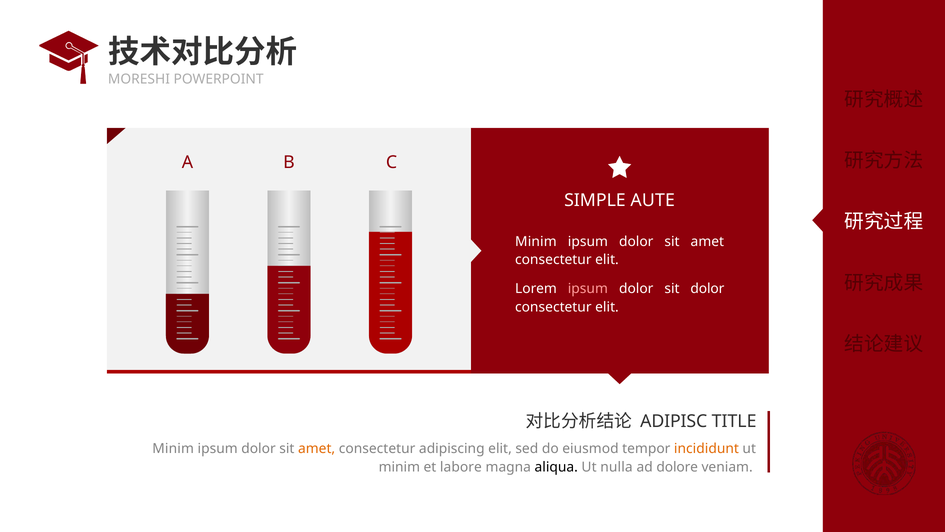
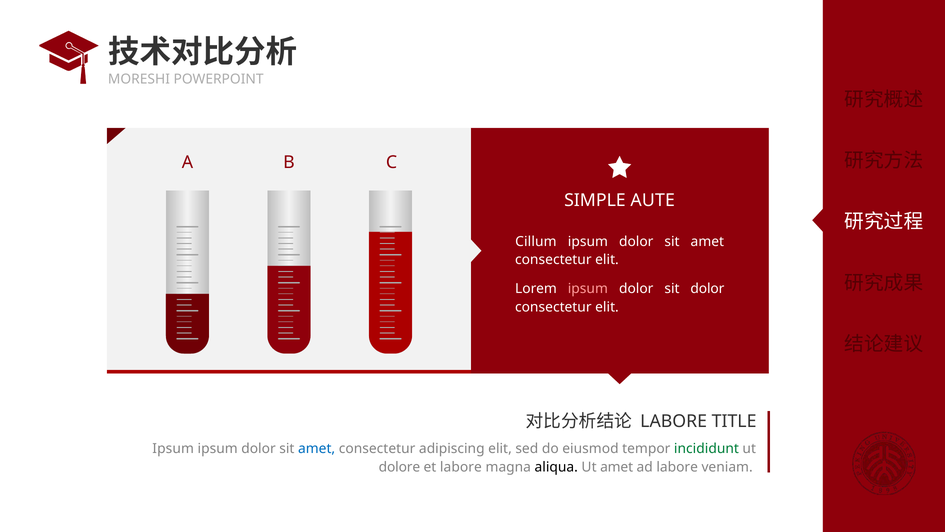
Minim at (536, 241): Minim -> Cillum
ADIPISC at (674, 421): ADIPISC -> LABORE
Minim at (173, 448): Minim -> Ipsum
amet at (317, 448) colour: orange -> blue
incididunt colour: orange -> green
minim at (399, 467): minim -> dolore
Ut nulla: nulla -> amet
ad dolore: dolore -> labore
